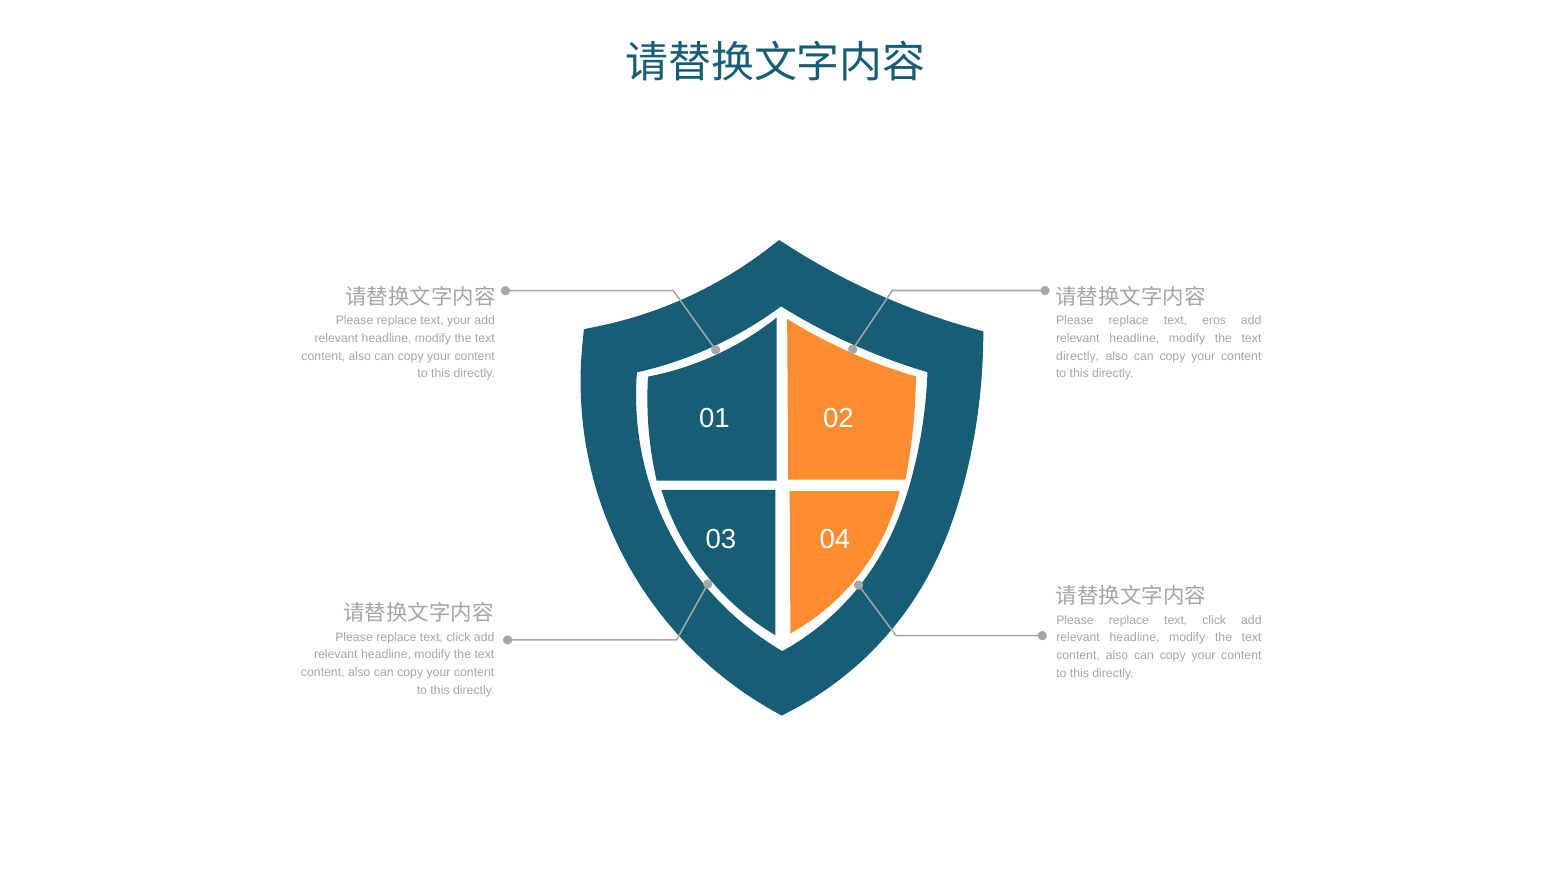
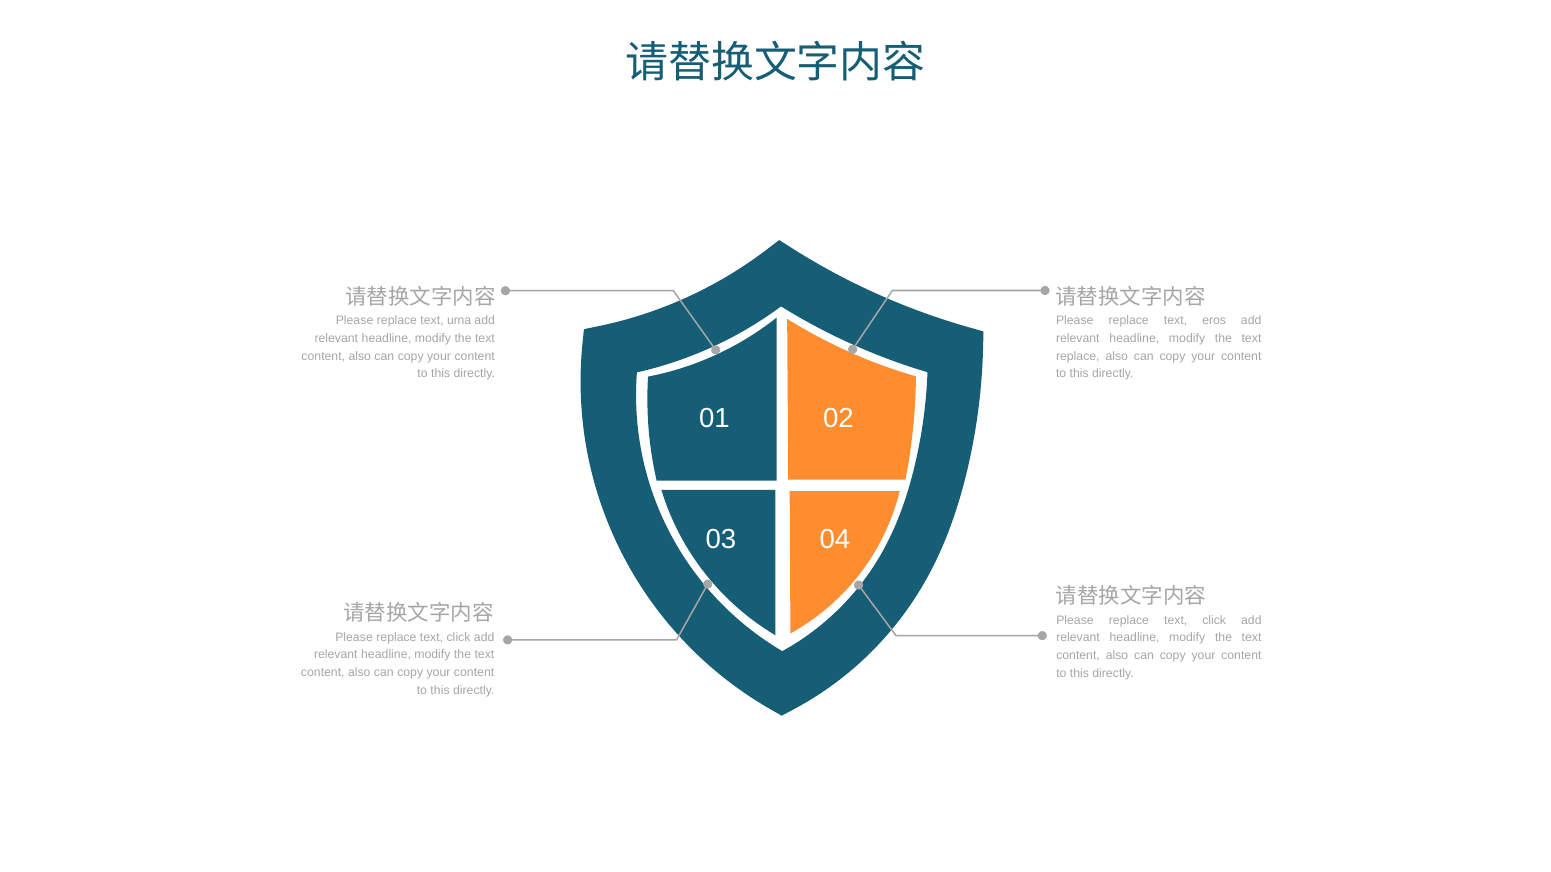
text your: your -> urna
directly at (1078, 356): directly -> replace
